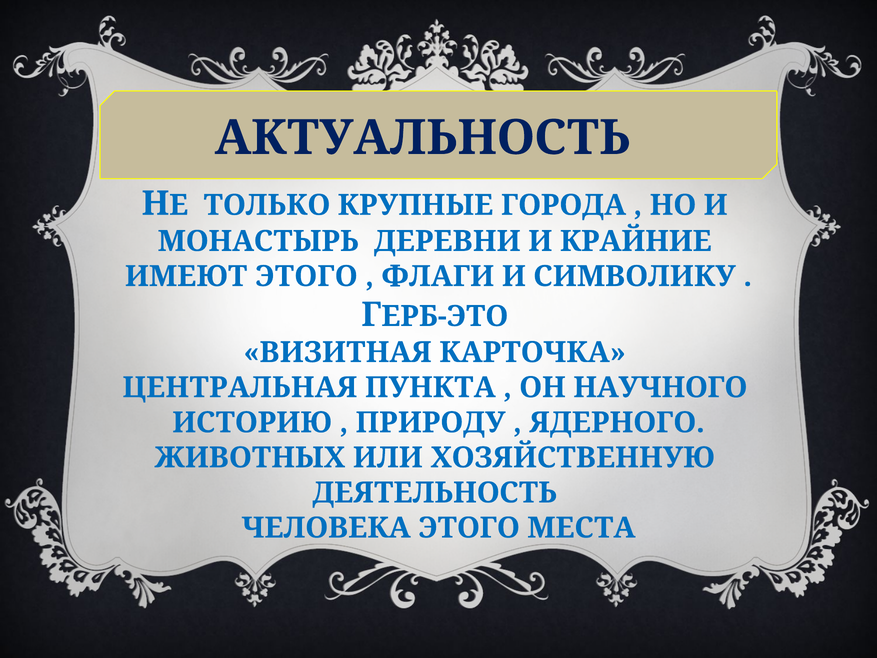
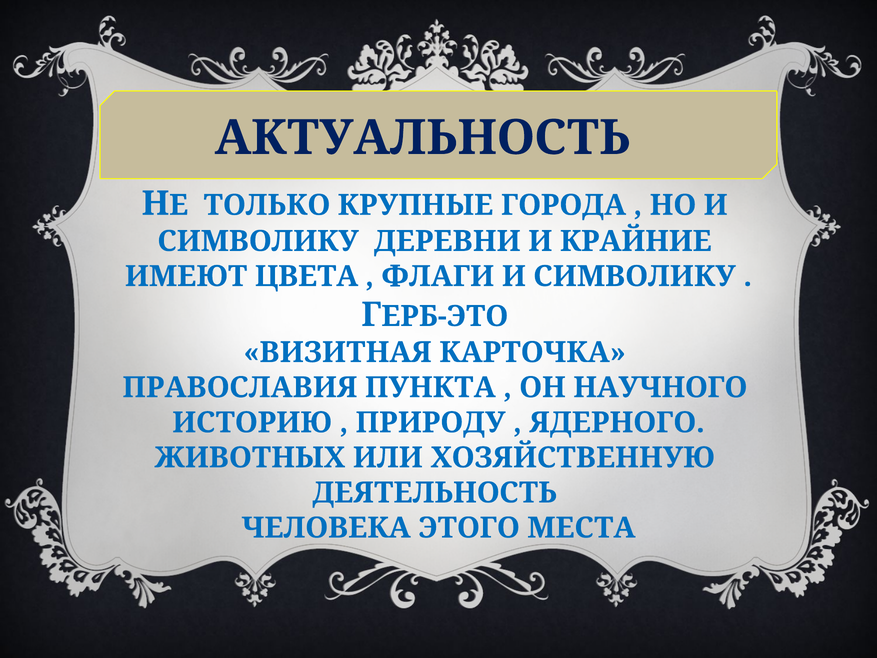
МОНАСТЫРЬ at (258, 241): МОНАСТЫРЬ -> СИМВОЛИКУ
ИМЕЮТ ЭТОГО: ЭТОГО -> ЦВЕТА
ЦЕНТРАЛЬНАЯ: ЦЕНТРАЛЬНАЯ -> ПРАВОСЛАВИЯ
